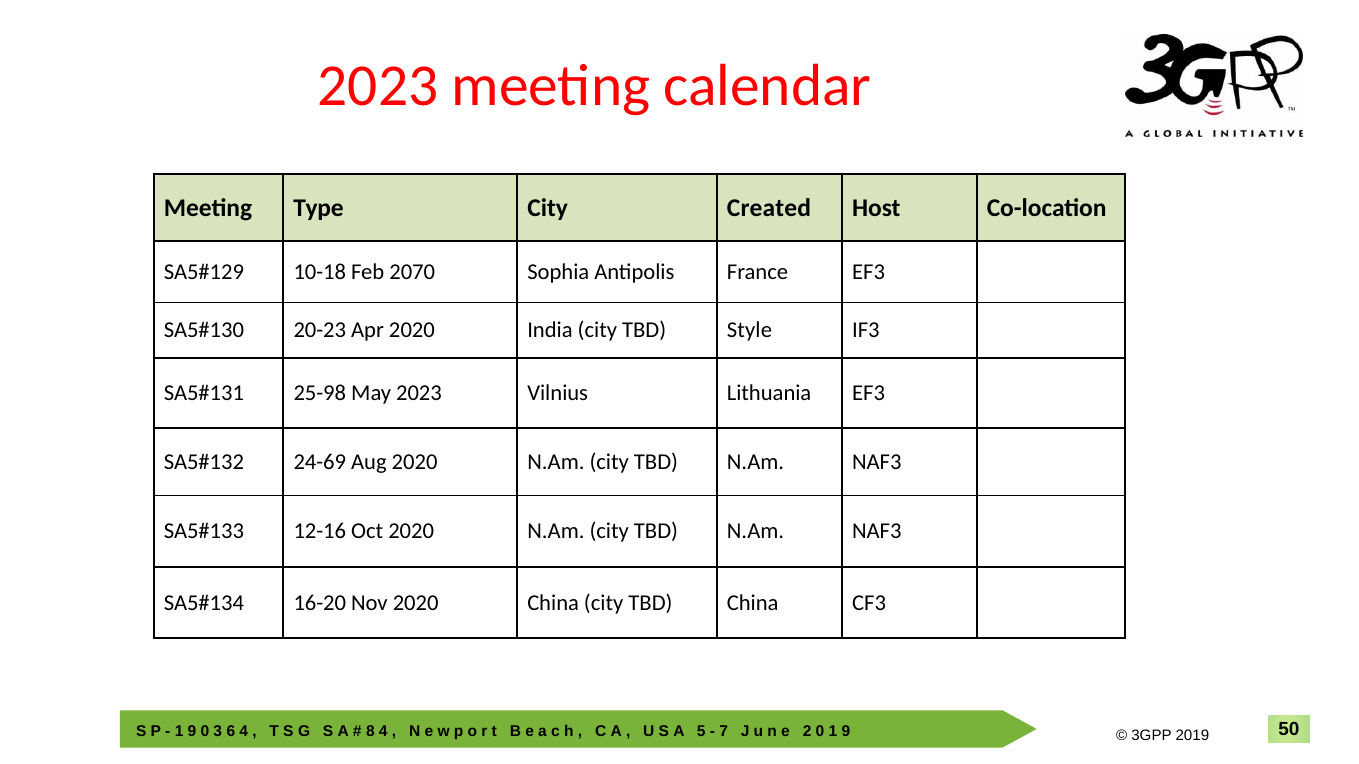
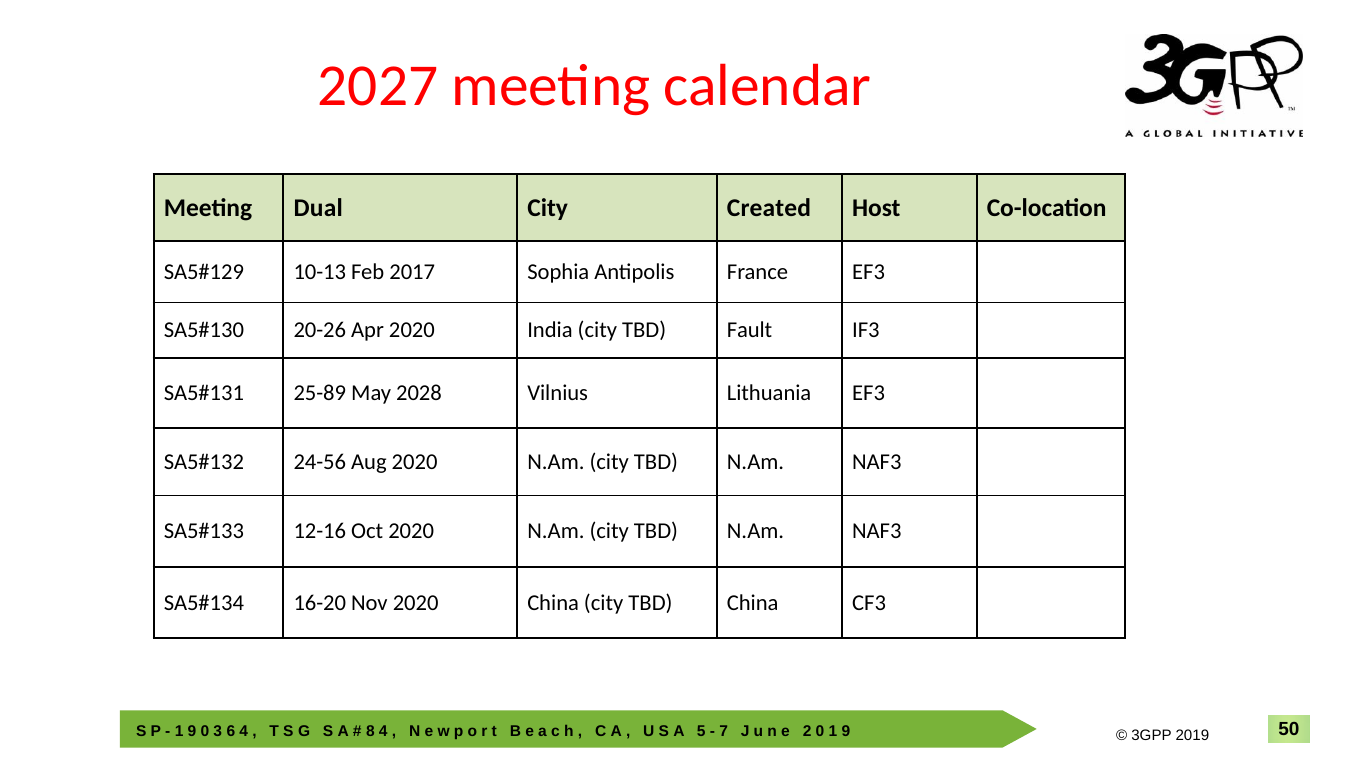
2023 at (378, 86): 2023 -> 2027
Type: Type -> Dual
10-18: 10-18 -> 10-13
2070: 2070 -> 2017
20-23: 20-23 -> 20-26
Style: Style -> Fault
25-98: 25-98 -> 25-89
May 2023: 2023 -> 2028
24-69: 24-69 -> 24-56
